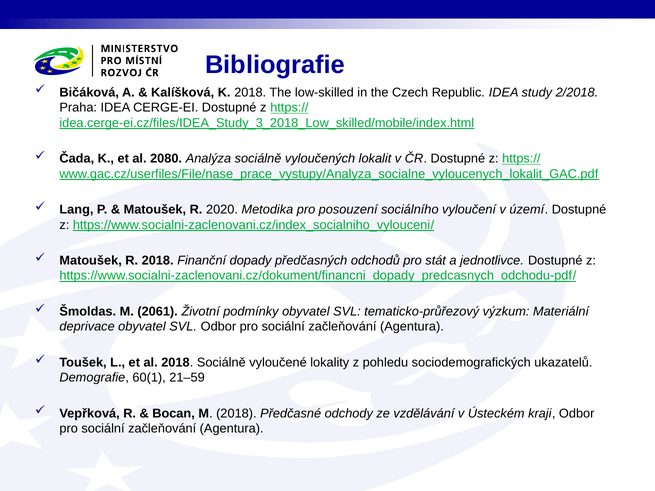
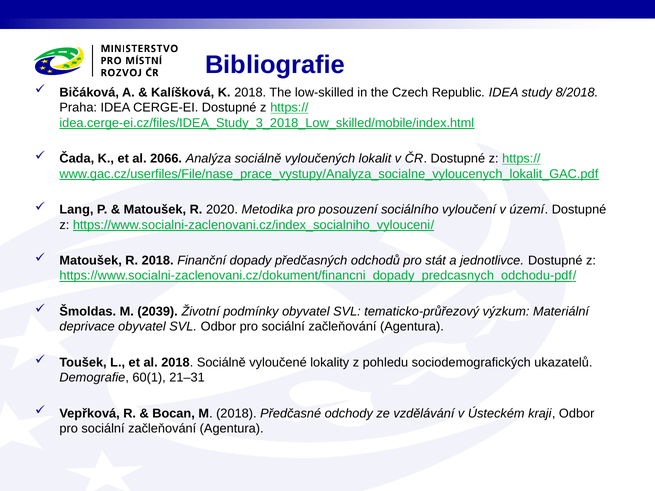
2/2018: 2/2018 -> 8/2018
2080: 2080 -> 2066
2061: 2061 -> 2039
21–59: 21–59 -> 21–31
